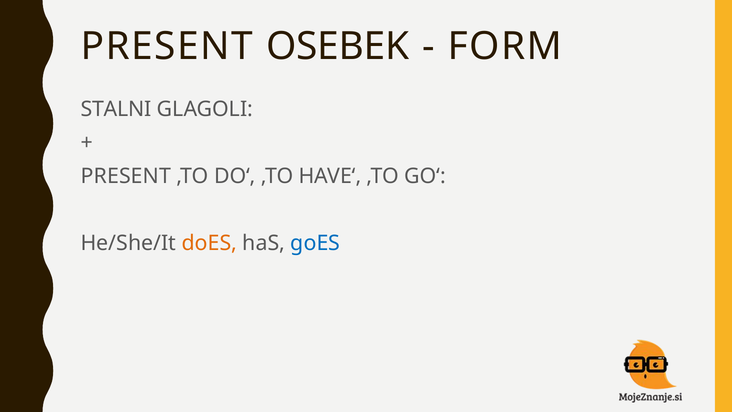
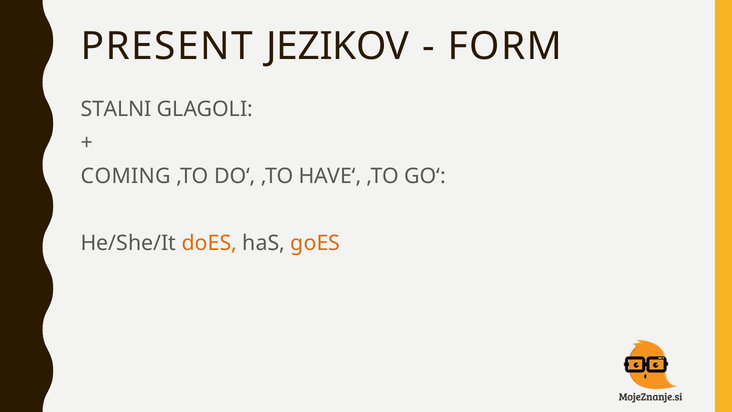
OSEBEK: OSEBEK -> JEZIKOV
PRESENT at (126, 176): PRESENT -> COMING
goES colour: blue -> orange
